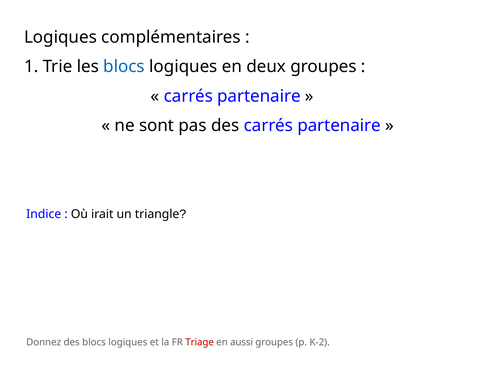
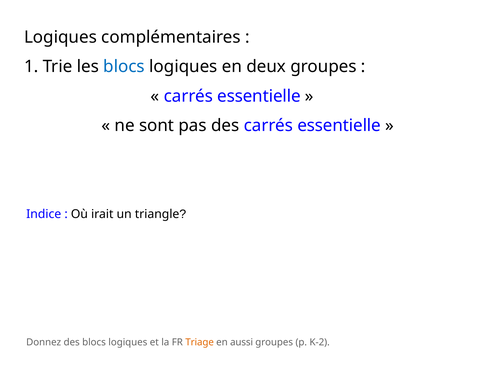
partenaire at (259, 96): partenaire -> essentielle
des carrés partenaire: partenaire -> essentielle
Triage colour: red -> orange
